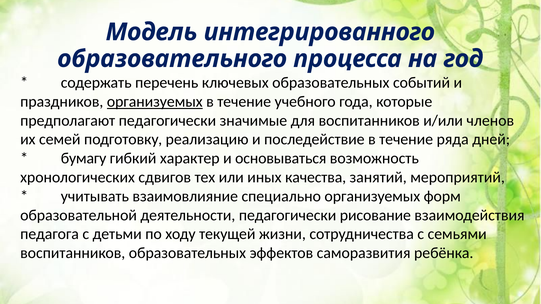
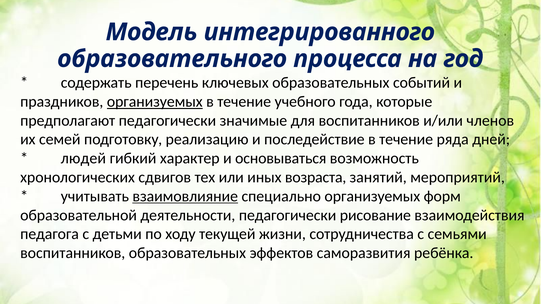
бумагу: бумагу -> людей
качества: качества -> возраста
взаимовлияние underline: none -> present
